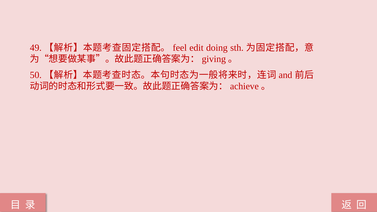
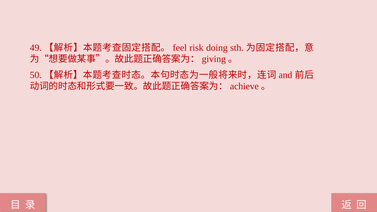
edit: edit -> risk
